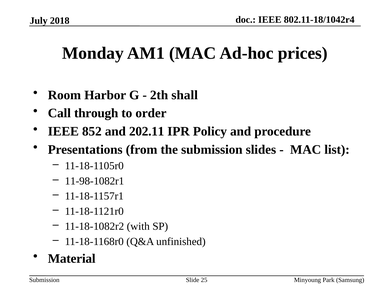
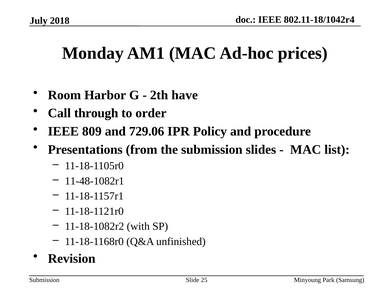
shall: shall -> have
852: 852 -> 809
202.11: 202.11 -> 729.06
11-98-1082r1: 11-98-1082r1 -> 11-48-1082r1
Material: Material -> Revision
